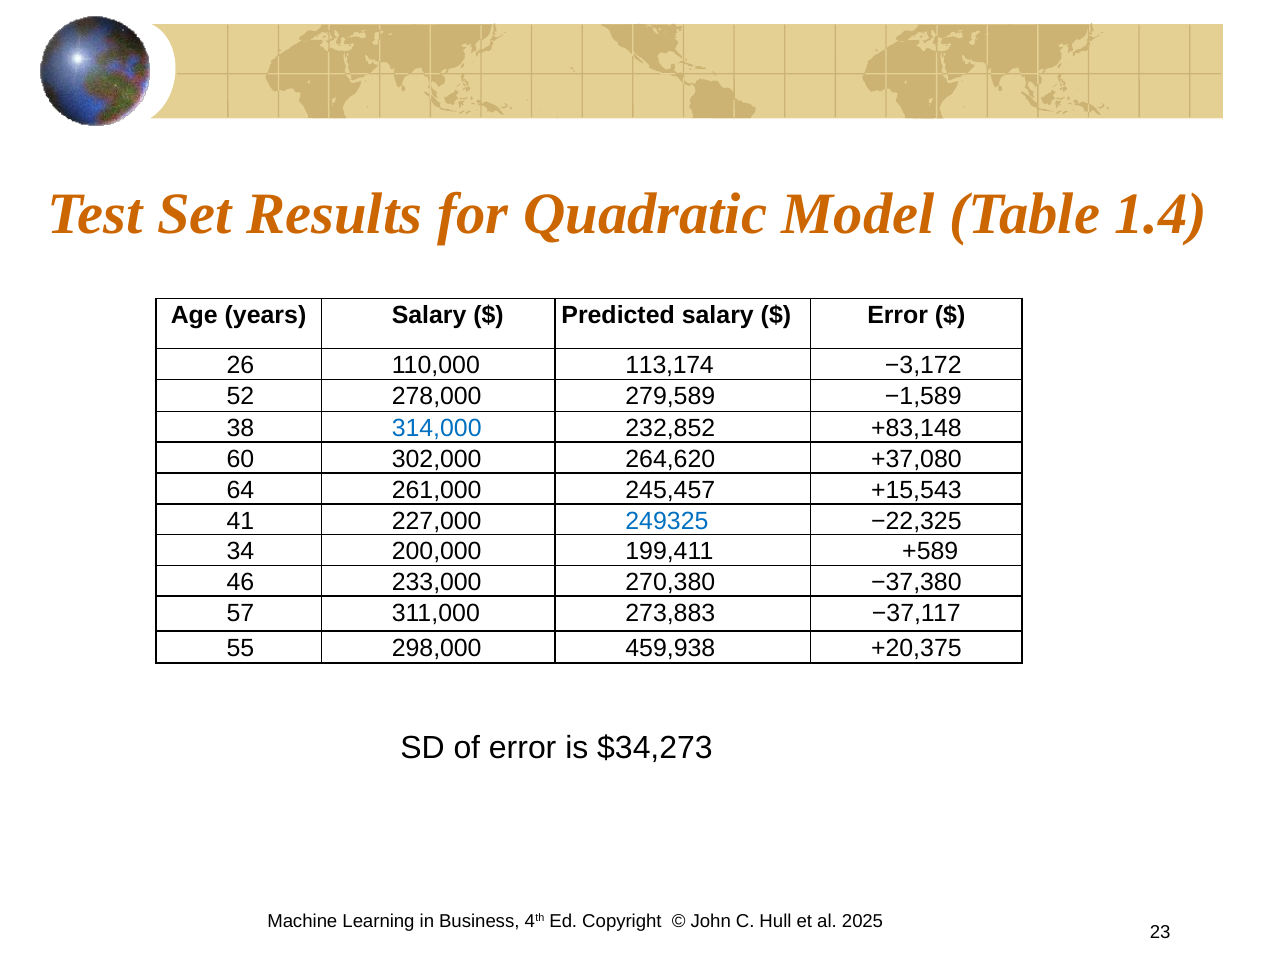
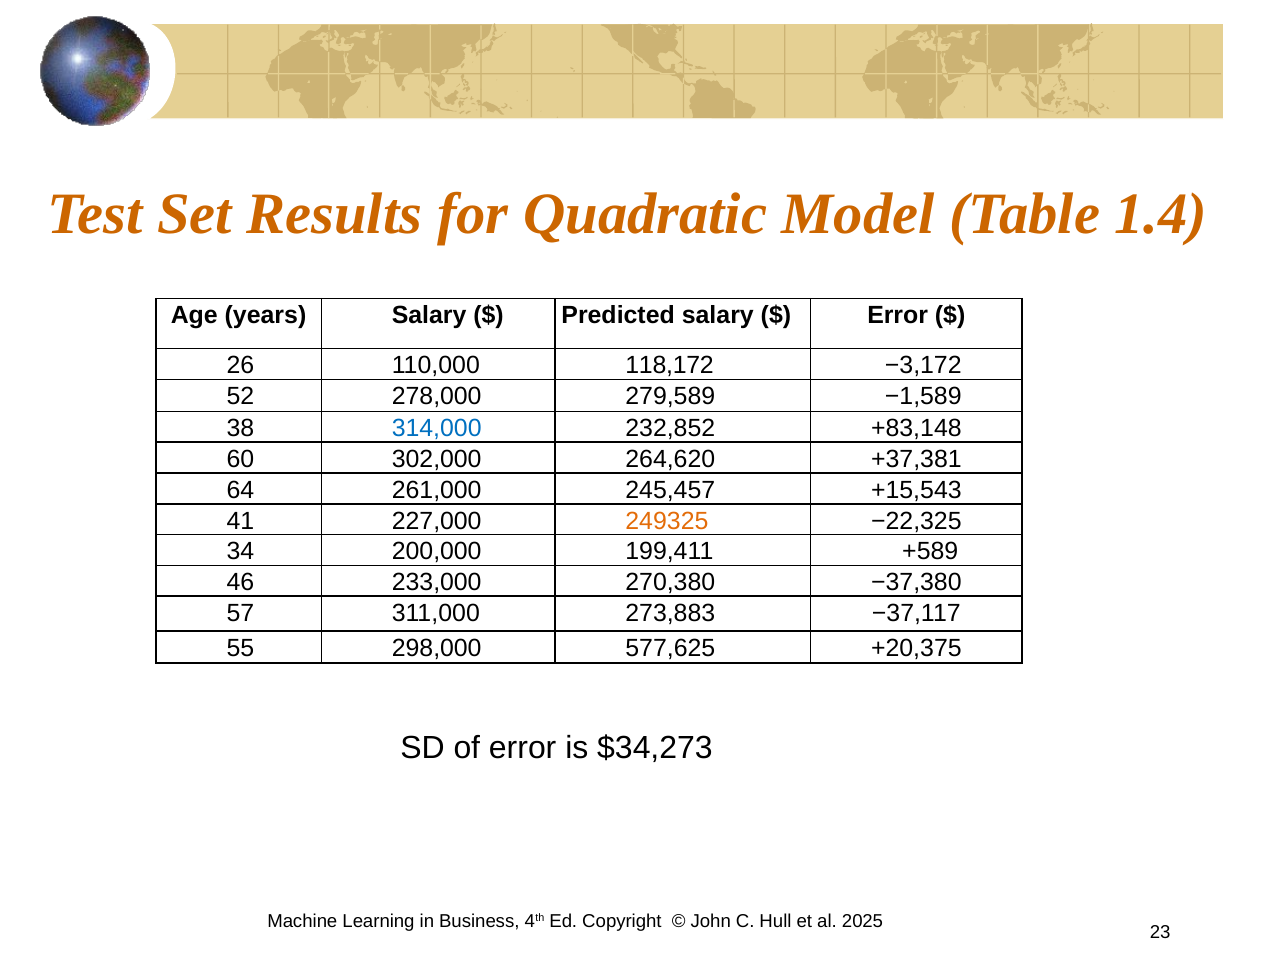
113,174: 113,174 -> 118,172
+37,080: +37,080 -> +37,381
249325 colour: blue -> orange
459,938: 459,938 -> 577,625
